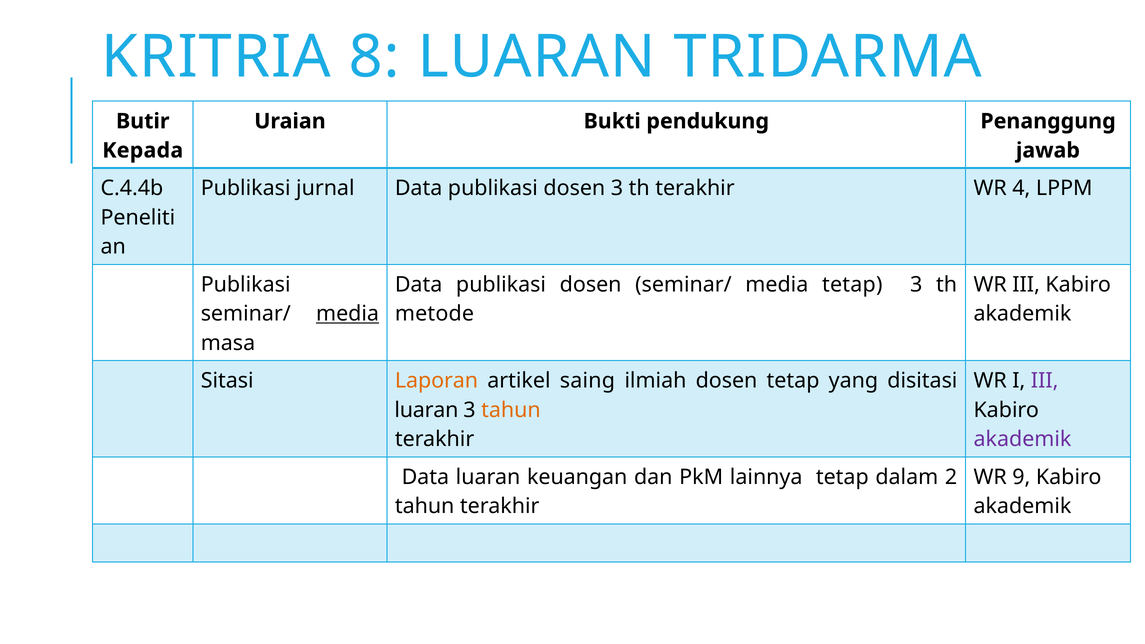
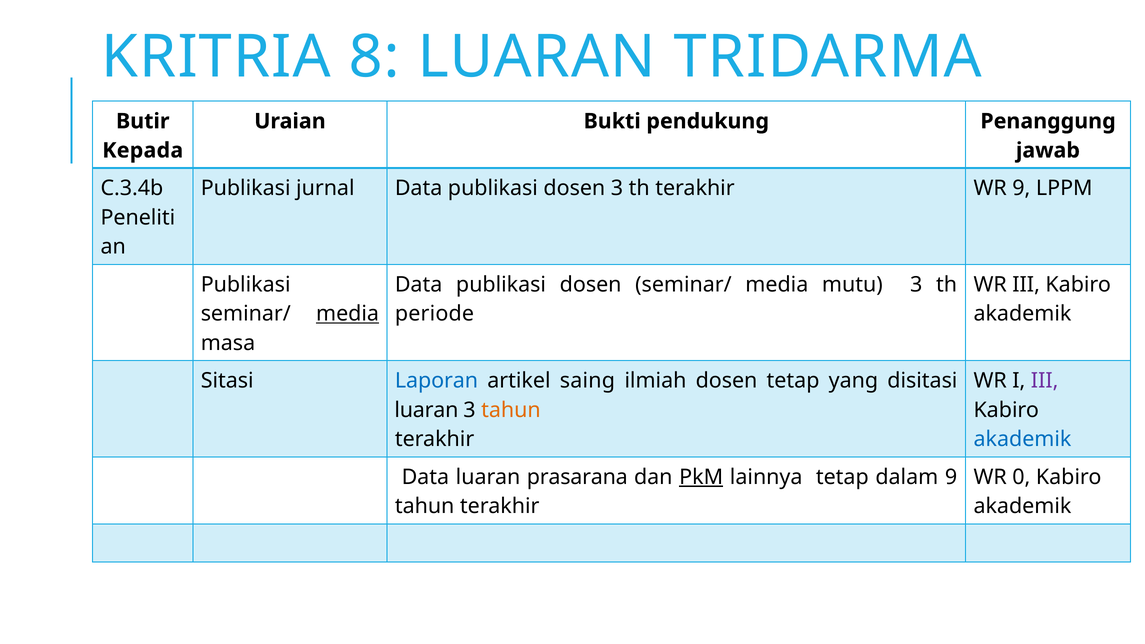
C.4.4b: C.4.4b -> C.3.4b
WR 4: 4 -> 9
media tetap: tetap -> mutu
metode: metode -> periode
Laporan colour: orange -> blue
akademik at (1022, 439) colour: purple -> blue
keuangan: keuangan -> prasarana
PkM underline: none -> present
dalam 2: 2 -> 9
9: 9 -> 0
